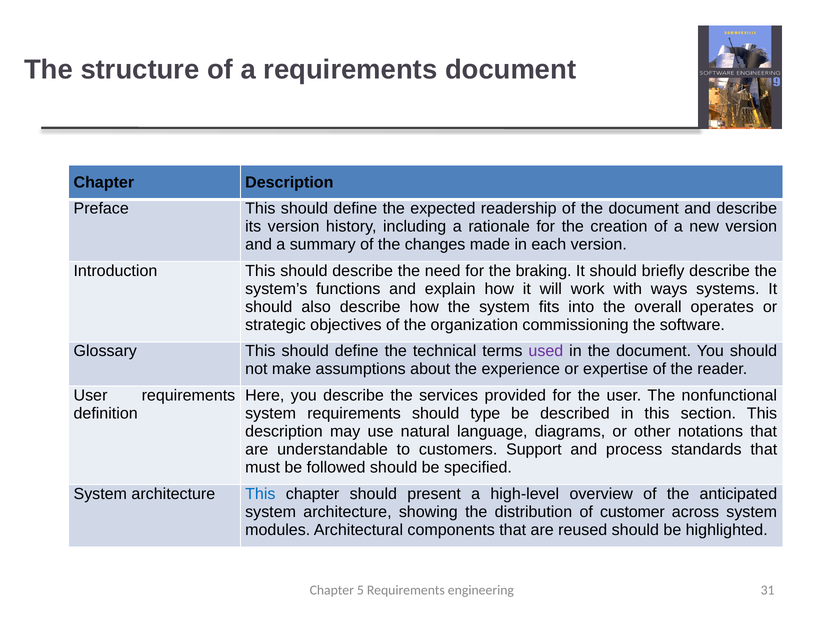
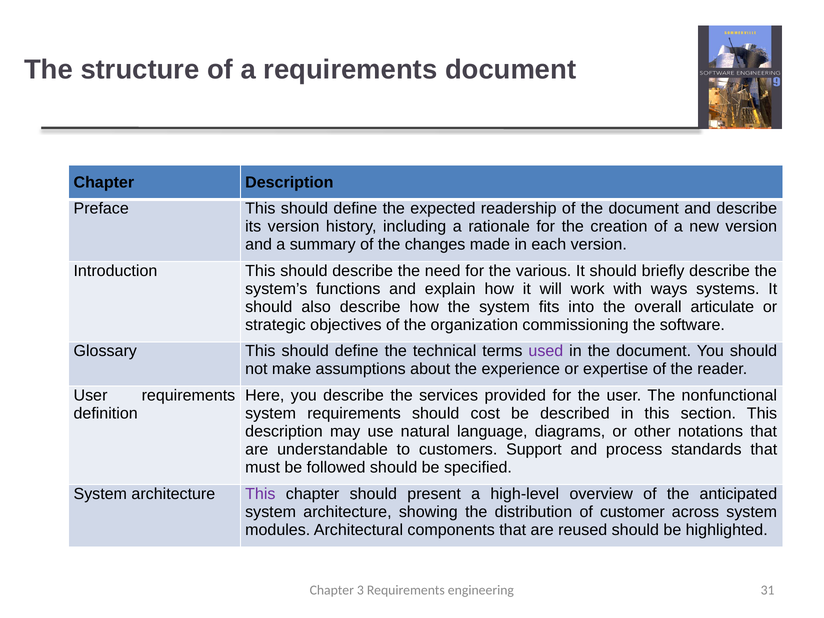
braking: braking -> various
operates: operates -> articulate
type: type -> cost
This at (260, 494) colour: blue -> purple
5: 5 -> 3
